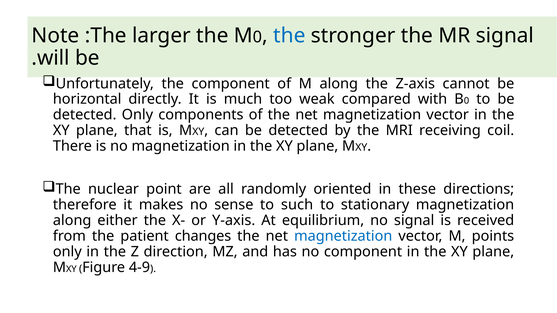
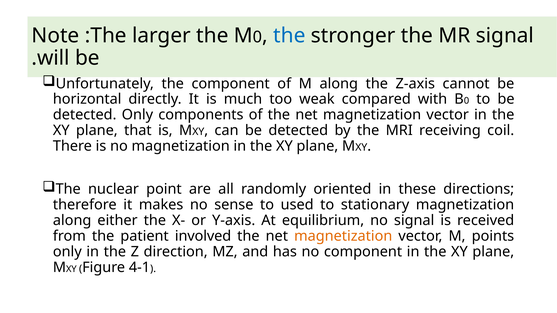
such: such -> used
changes: changes -> involved
magnetization at (343, 236) colour: blue -> orange
4-9: 4-9 -> 4-1
